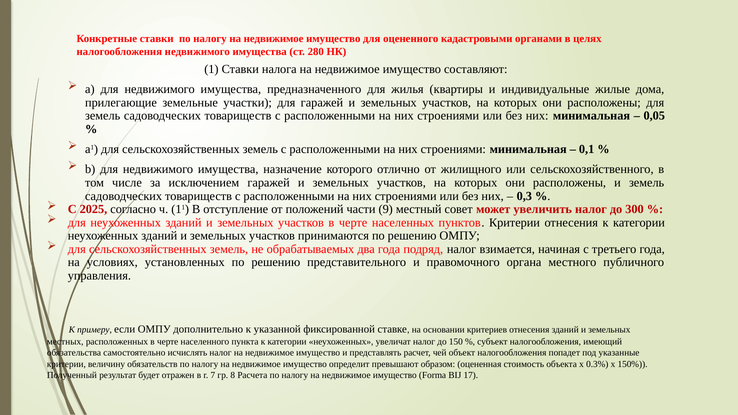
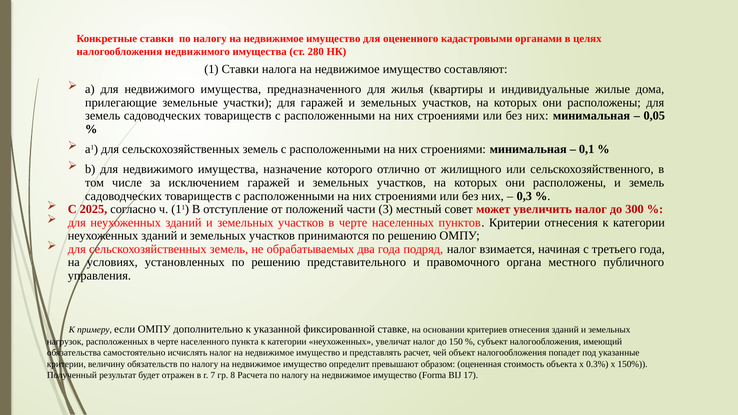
9: 9 -> 3
местных: местных -> нагрузок
